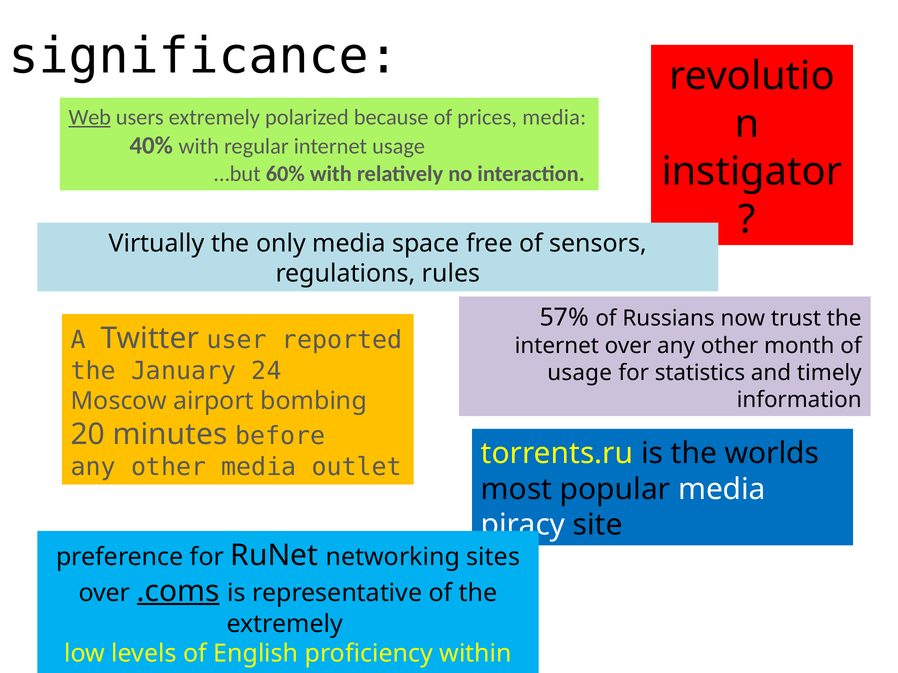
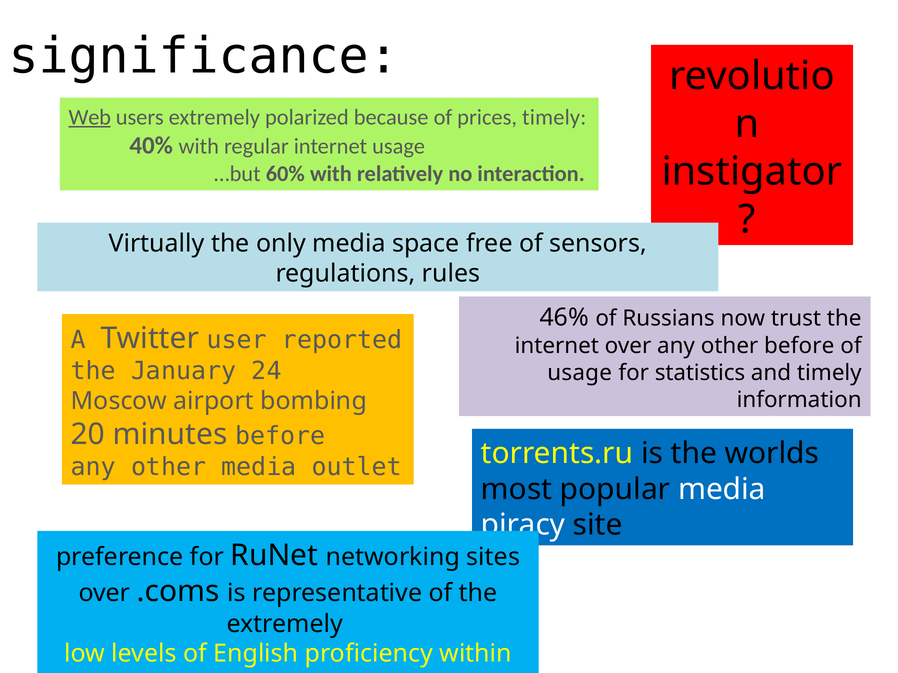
prices media: media -> timely
57%: 57% -> 46%
other month: month -> before
.coms underline: present -> none
